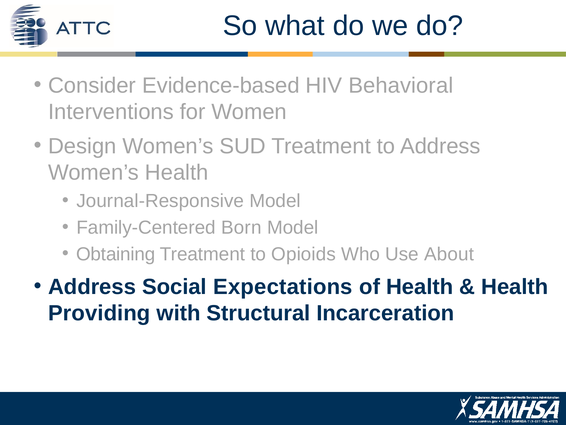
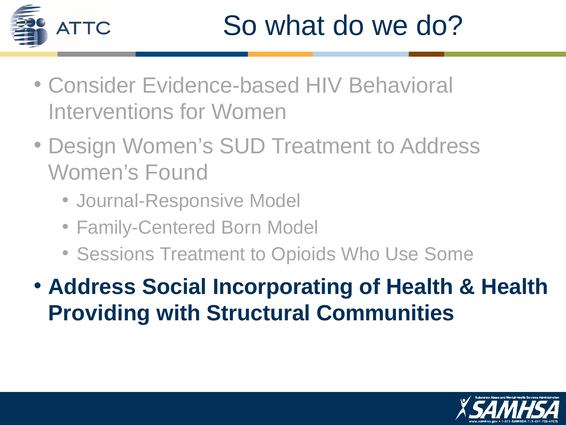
Women’s Health: Health -> Found
Obtaining: Obtaining -> Sessions
About: About -> Some
Expectations: Expectations -> Incorporating
Incarceration: Incarceration -> Communities
